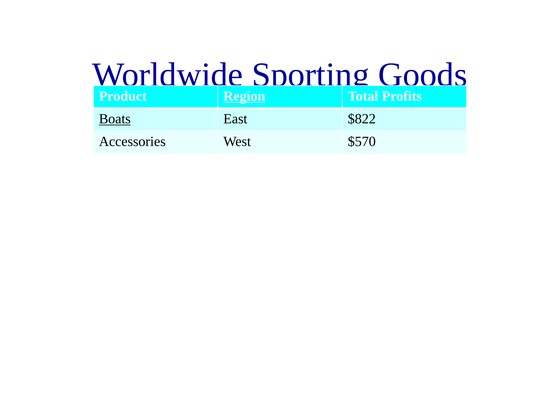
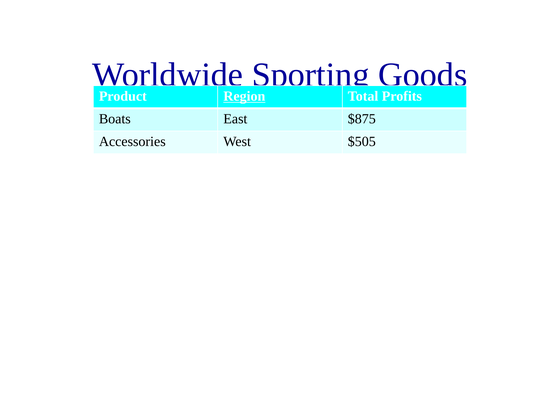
Boats underline: present -> none
$822: $822 -> $875
$570: $570 -> $505
